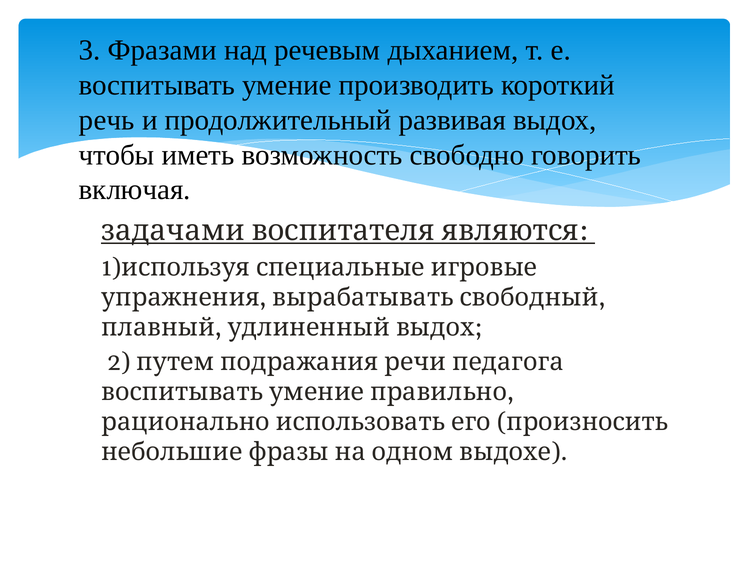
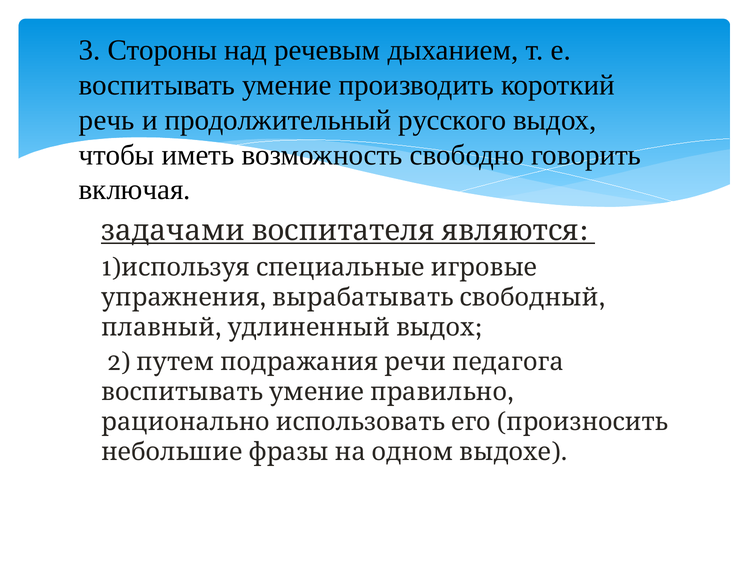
Фразами: Фразами -> Стороны
развивая: развивая -> русского
